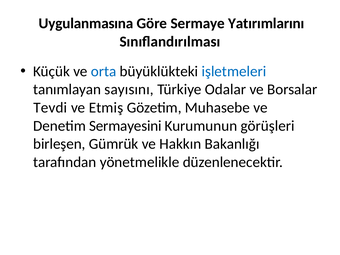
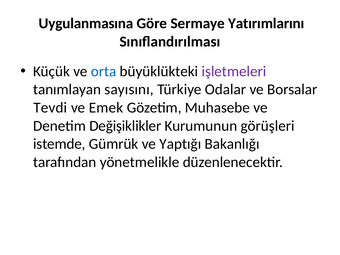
işletmeleri colour: blue -> purple
Etmiş: Etmiş -> Emek
Sermayesini: Sermayesini -> Değişiklikler
birleşen: birleşen -> istemde
Hakkın: Hakkın -> Yaptığı
